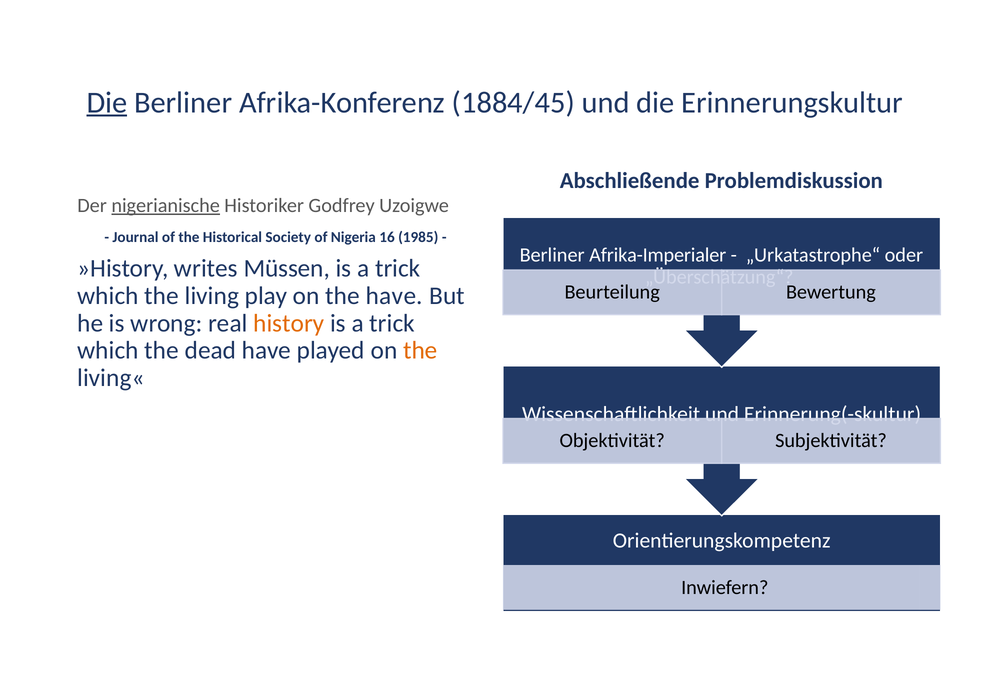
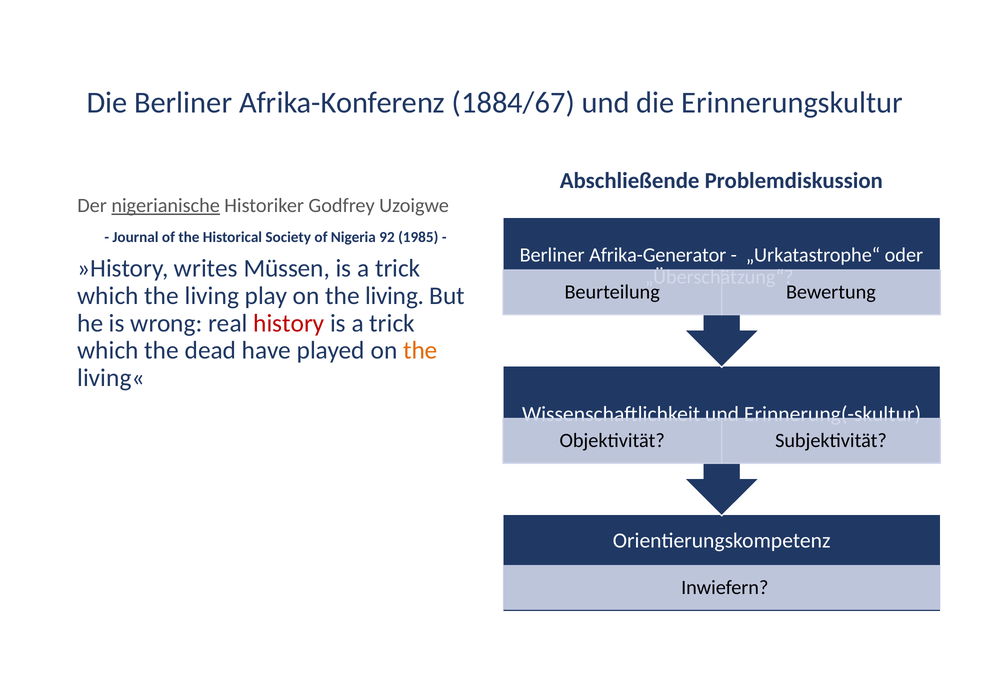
Die at (107, 103) underline: present -> none
1884/45: 1884/45 -> 1884/67
16: 16 -> 92
Afrika-Imperialer: Afrika-Imperialer -> Afrika-Generator
on the have: have -> living
history colour: orange -> red
